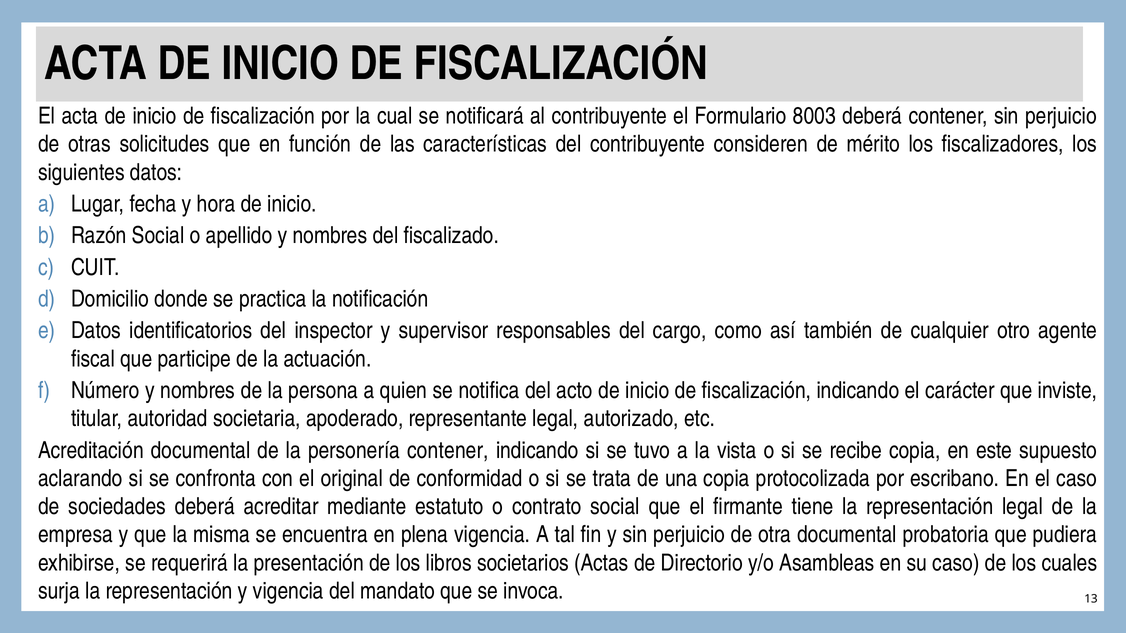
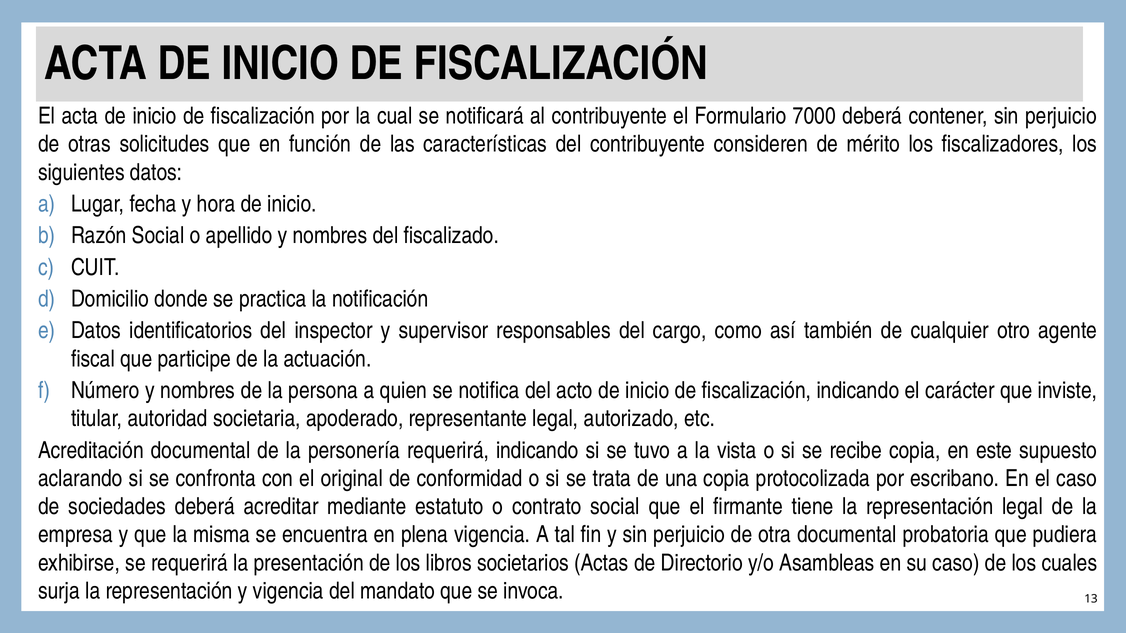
8003: 8003 -> 7000
personería contener: contener -> requerirá
